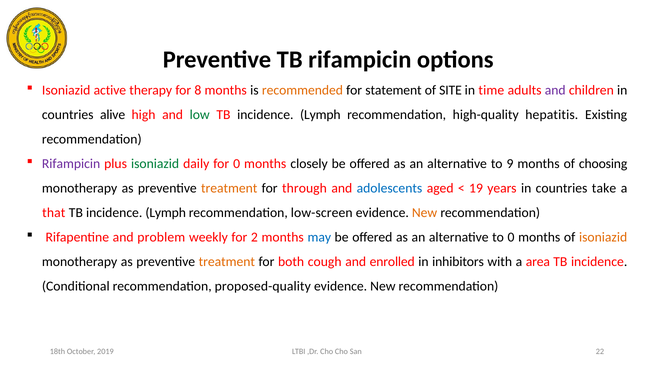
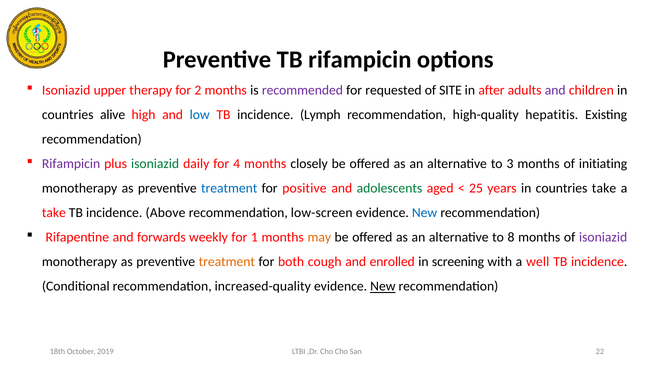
active: active -> upper
8: 8 -> 2
recommended colour: orange -> purple
statement: statement -> requested
time: time -> after
low colour: green -> blue
for 0: 0 -> 4
9: 9 -> 3
choosing: choosing -> initiating
treatment at (229, 188) colour: orange -> blue
through: through -> positive
adolescents colour: blue -> green
19: 19 -> 25
that at (54, 213): that -> take
Lymph at (166, 213): Lymph -> Above
New at (425, 213) colour: orange -> blue
problem: problem -> forwards
2: 2 -> 1
may colour: blue -> orange
to 0: 0 -> 8
isoniazid at (603, 237) colour: orange -> purple
inhibitors: inhibitors -> screening
area: area -> well
proposed-quality: proposed-quality -> increased-quality
New at (383, 286) underline: none -> present
